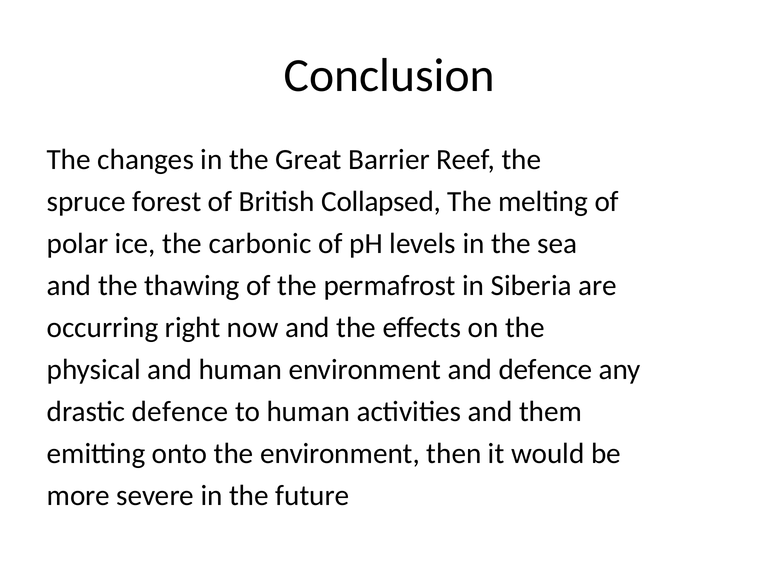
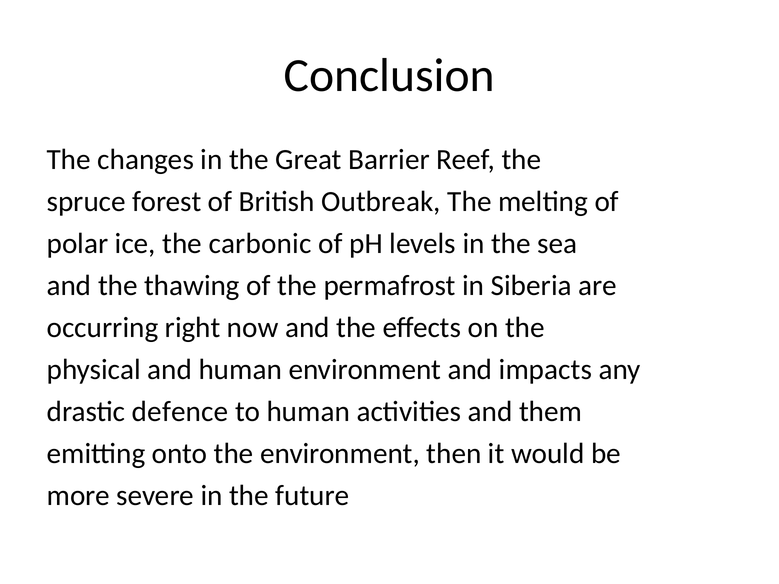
Collapsed: Collapsed -> Outbreak
and defence: defence -> impacts
